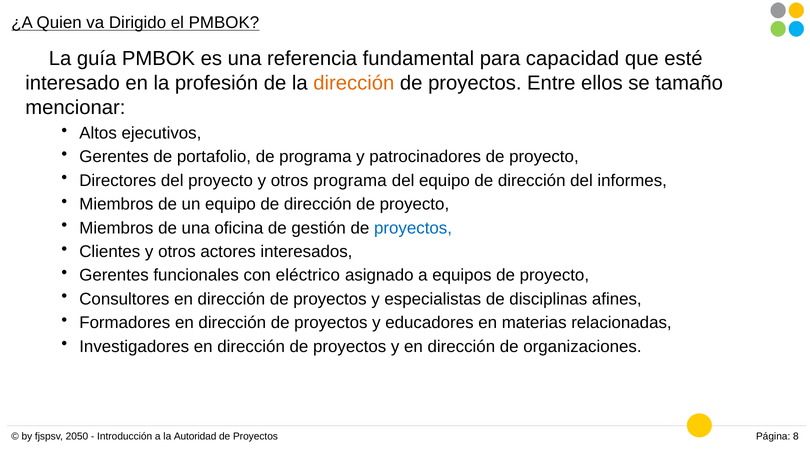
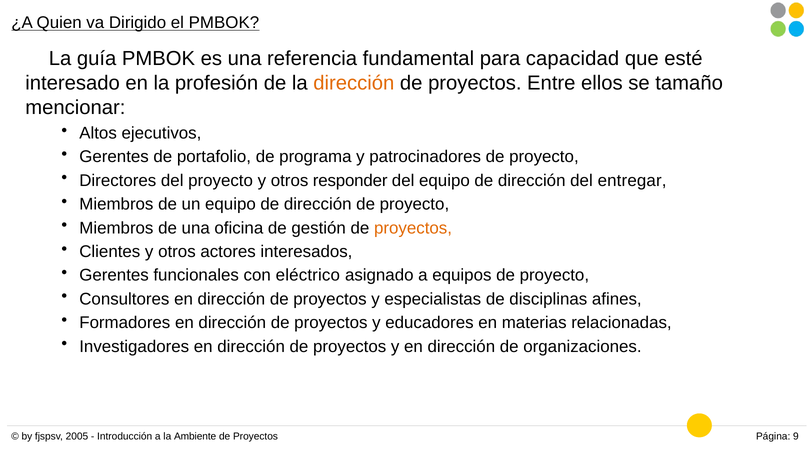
otros programa: programa -> responder
informes: informes -> entregar
proyectos at (413, 228) colour: blue -> orange
2050: 2050 -> 2005
Autoridad: Autoridad -> Ambiente
8: 8 -> 9
